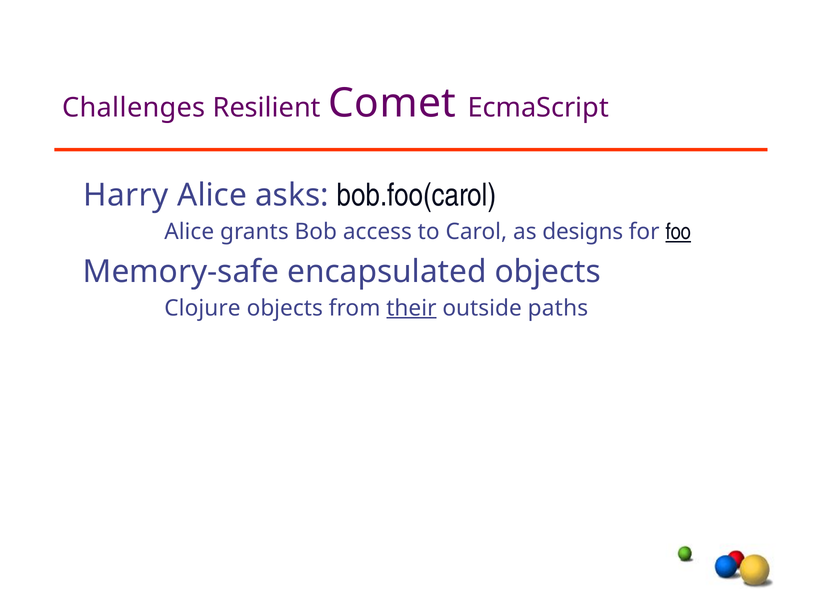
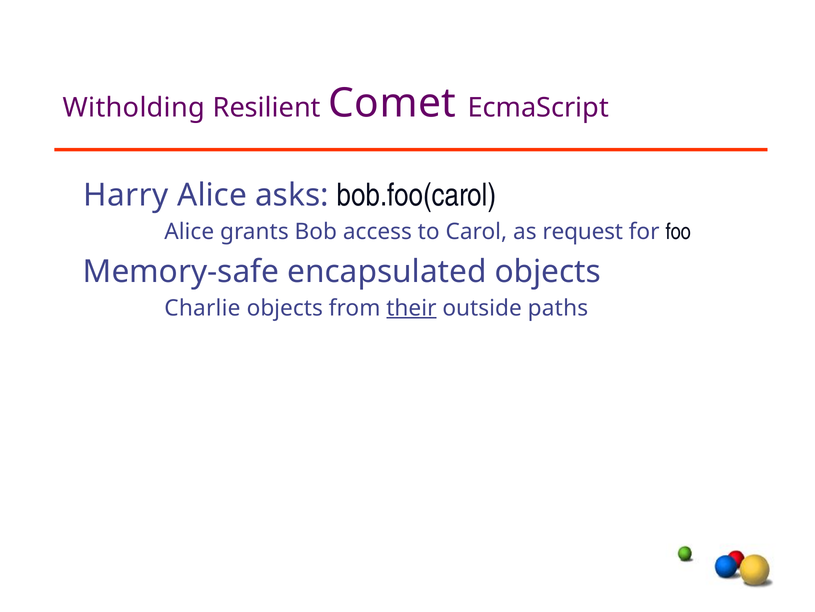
Challenges: Challenges -> Witholding
designs: designs -> request
foo underline: present -> none
Clojure: Clojure -> Charlie
